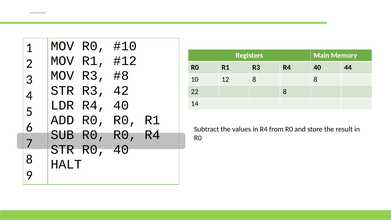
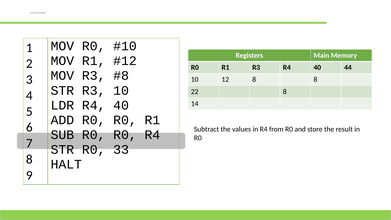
R3 42: 42 -> 10
R0 40: 40 -> 33
